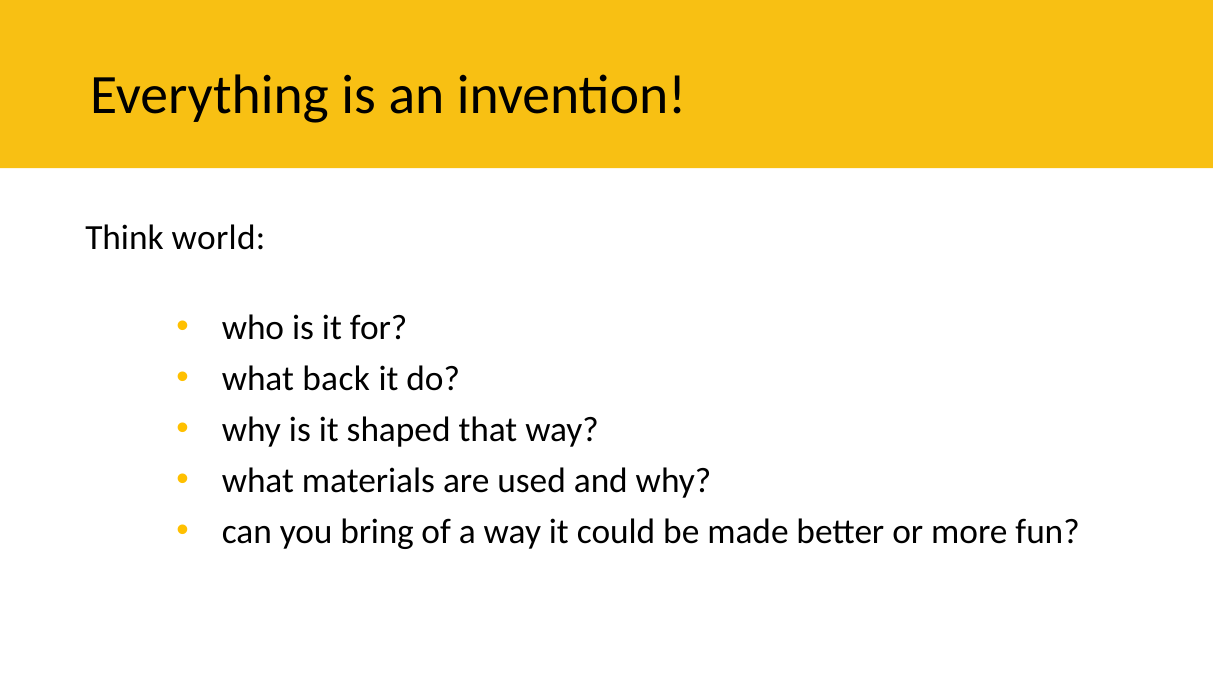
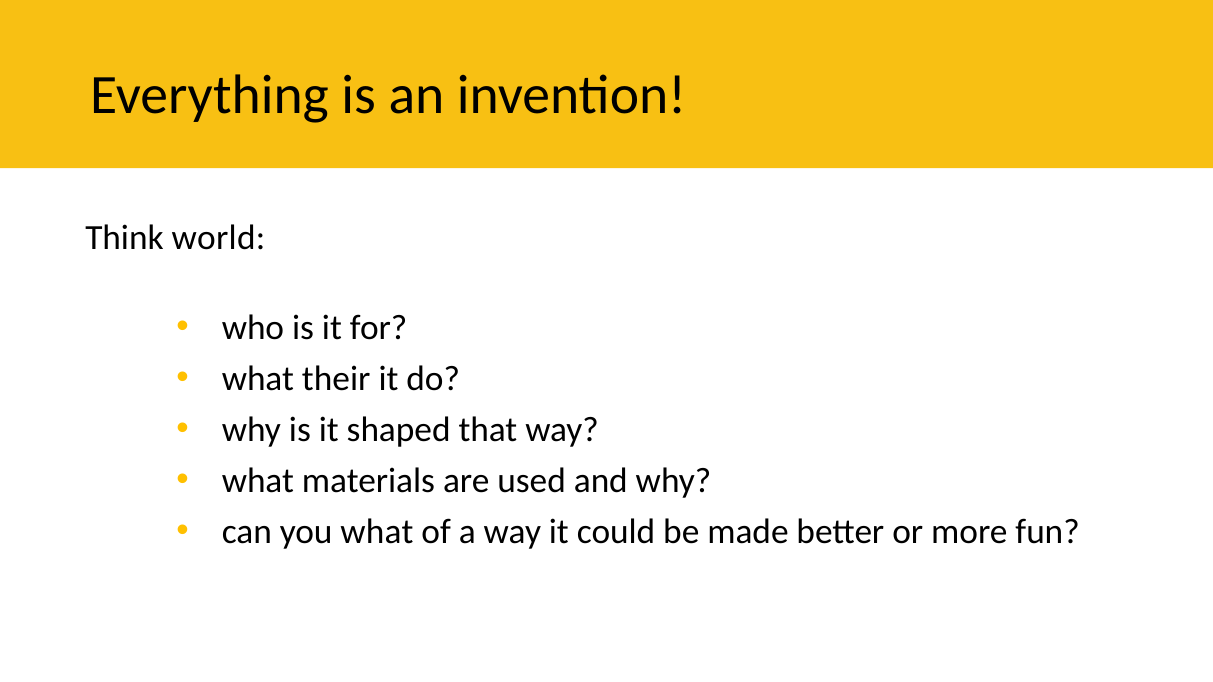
back: back -> their
you bring: bring -> what
